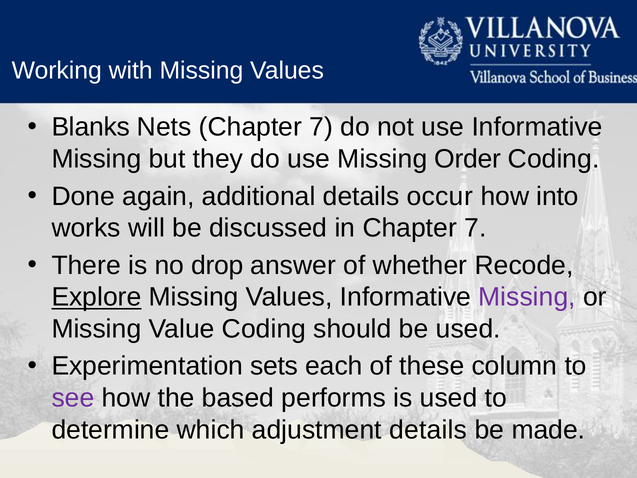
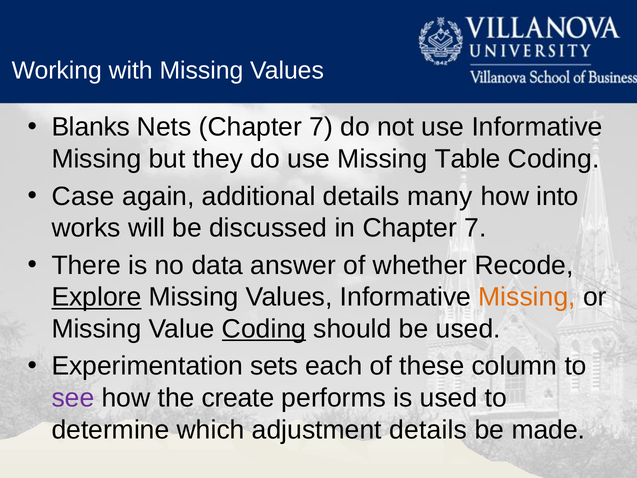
Order: Order -> Table
Done: Done -> Case
occur: occur -> many
drop: drop -> data
Missing at (527, 297) colour: purple -> orange
Coding at (264, 329) underline: none -> present
based: based -> create
